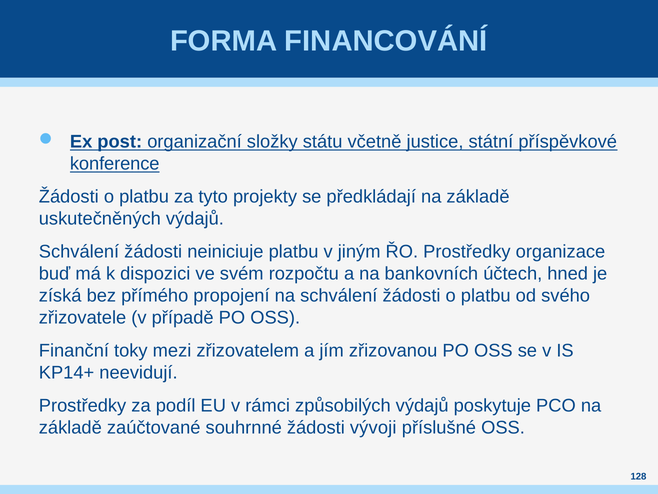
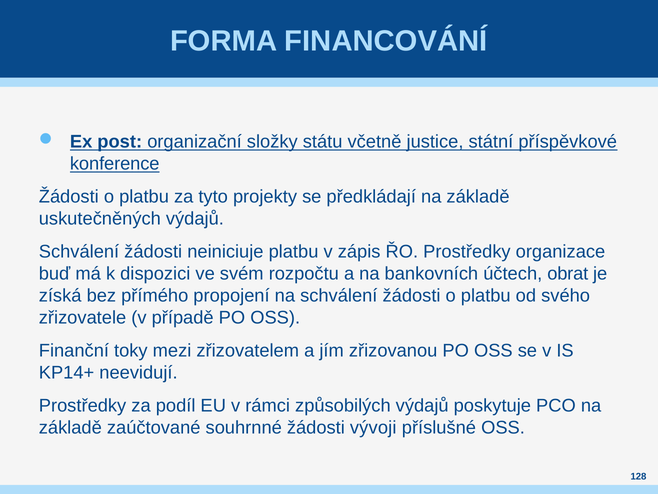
jiným: jiným -> zápis
hned: hned -> obrat
